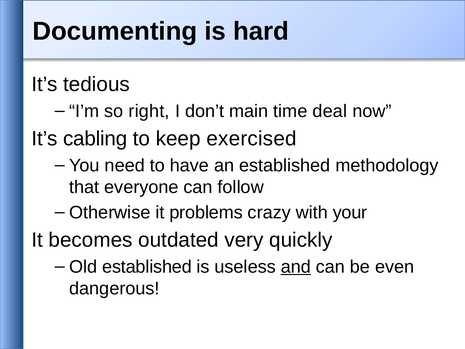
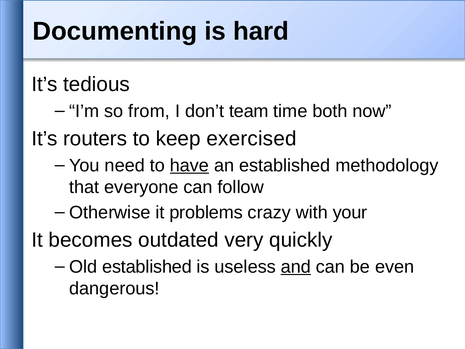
right: right -> from
main: main -> team
deal: deal -> both
cabling: cabling -> routers
have underline: none -> present
